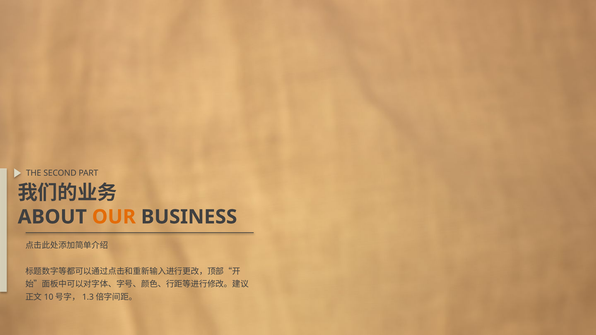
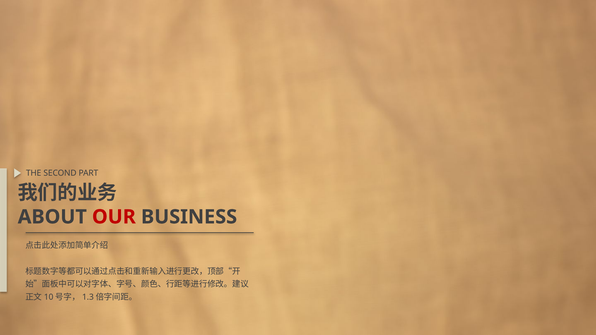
OUR colour: orange -> red
